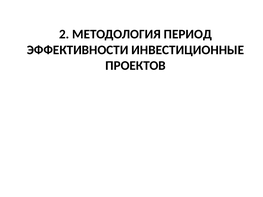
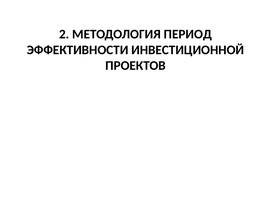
ИНВЕСТИЦИОННЫЕ: ИНВЕСТИЦИОННЫЕ -> ИНВЕСТИЦИОННОЙ
